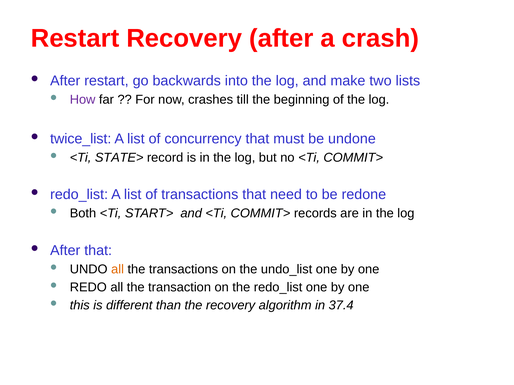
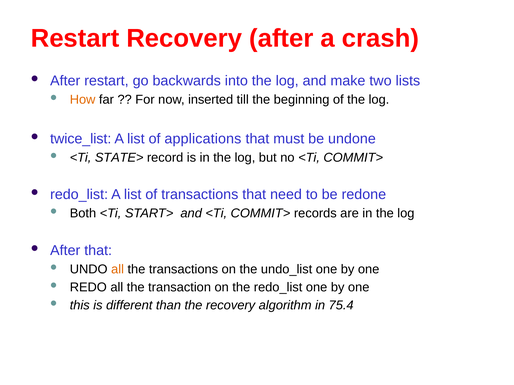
How colour: purple -> orange
crashes: crashes -> inserted
concurrency: concurrency -> applications
37.4: 37.4 -> 75.4
